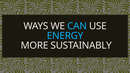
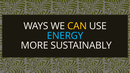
CAN colour: light blue -> yellow
